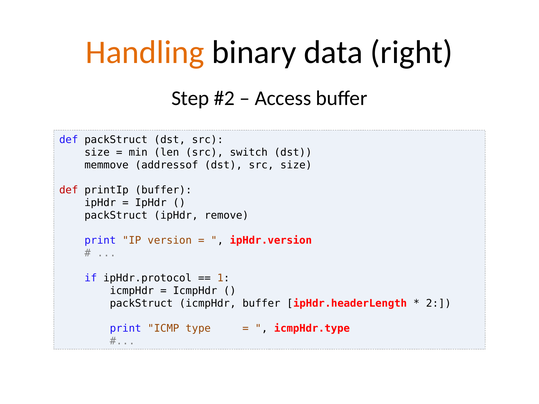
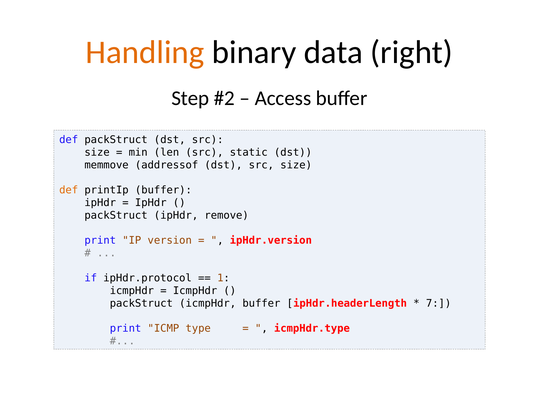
switch: switch -> static
def at (69, 190) colour: red -> orange
2: 2 -> 7
